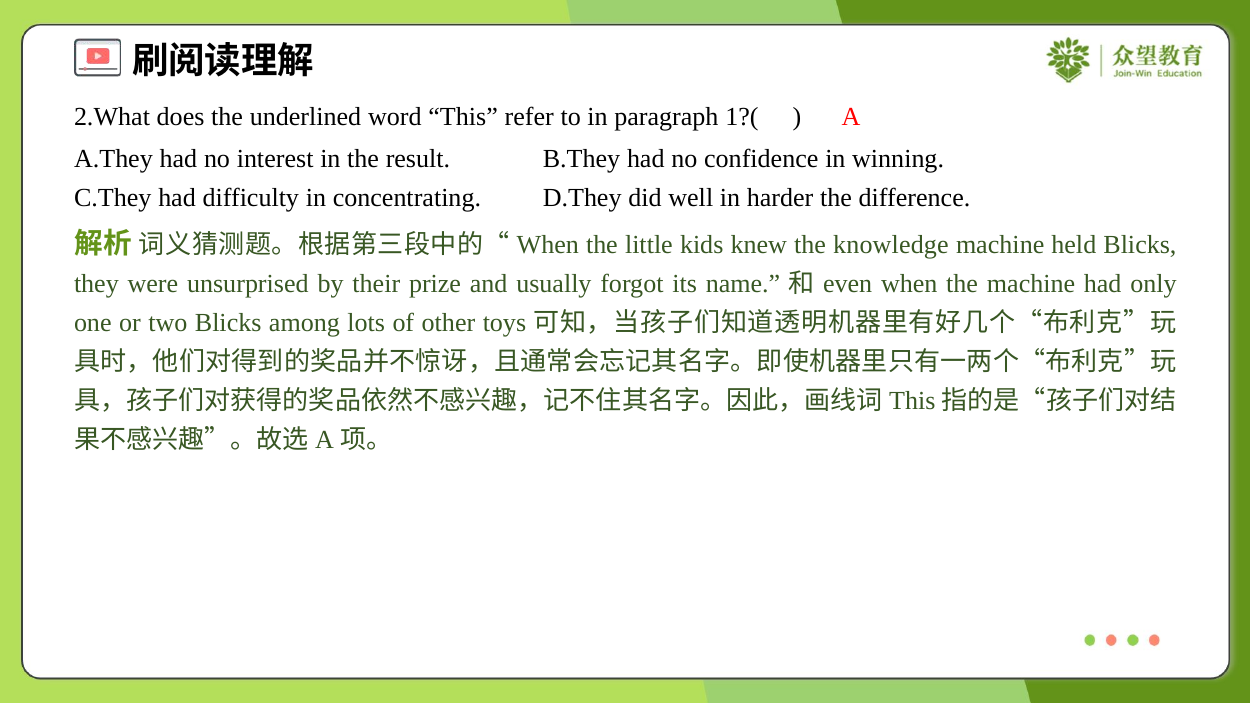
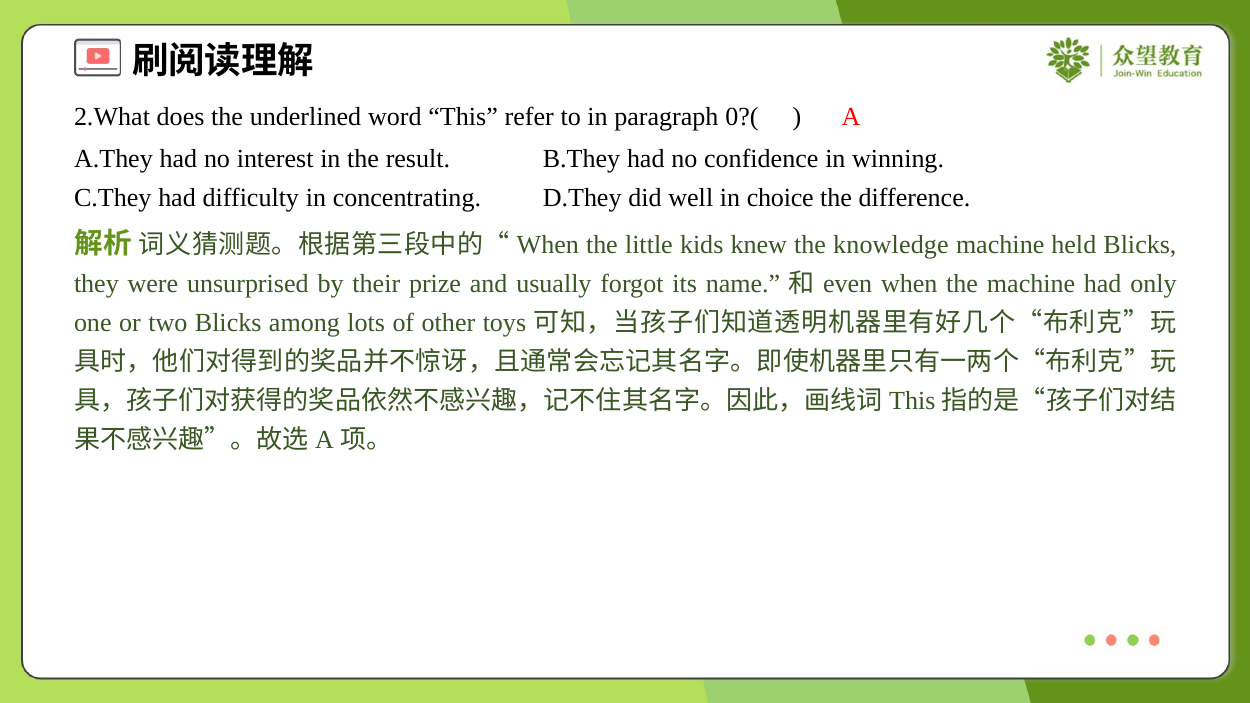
1?(: 1?( -> 0?(
harder: harder -> choice
